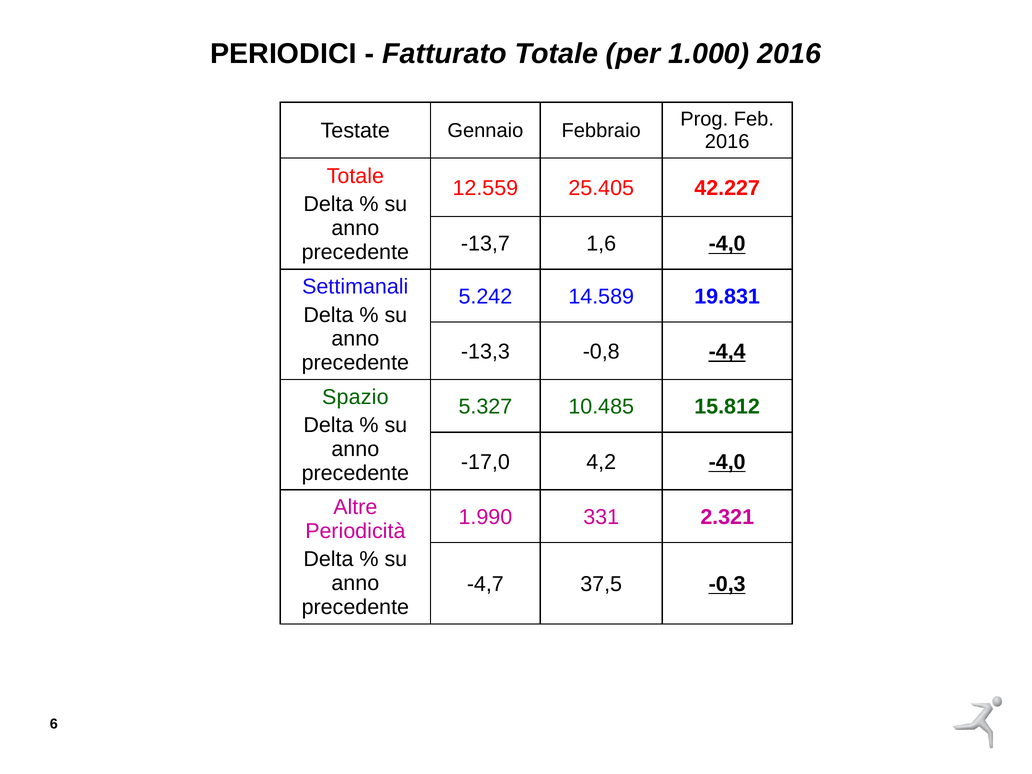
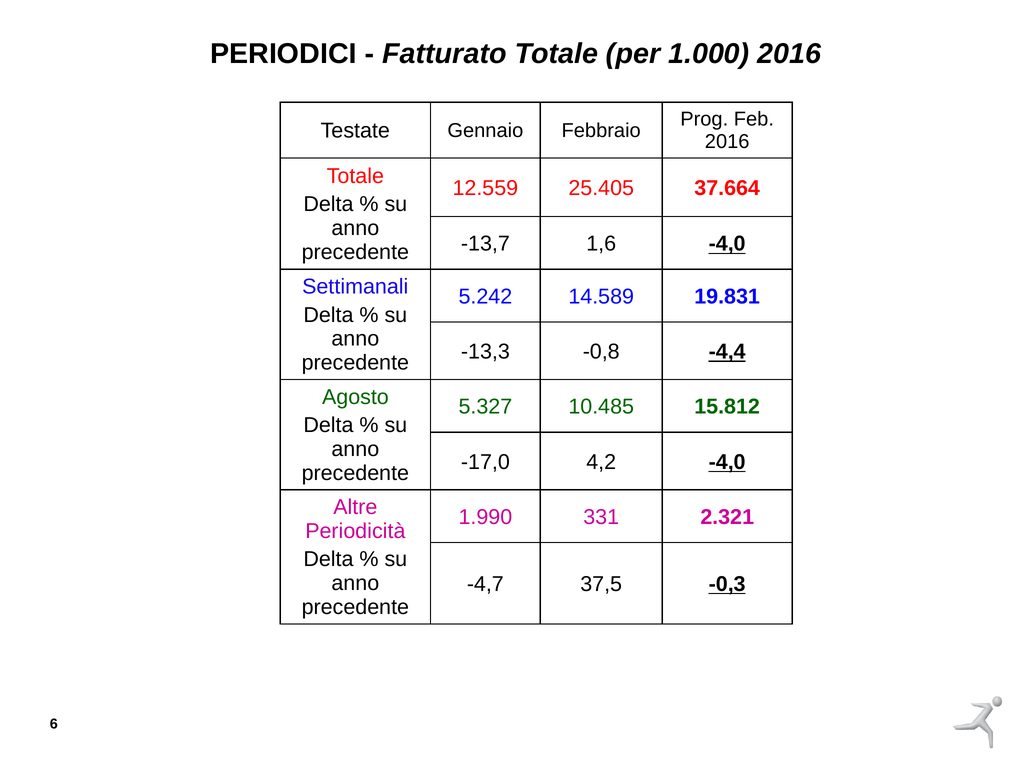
42.227: 42.227 -> 37.664
Spazio: Spazio -> Agosto
